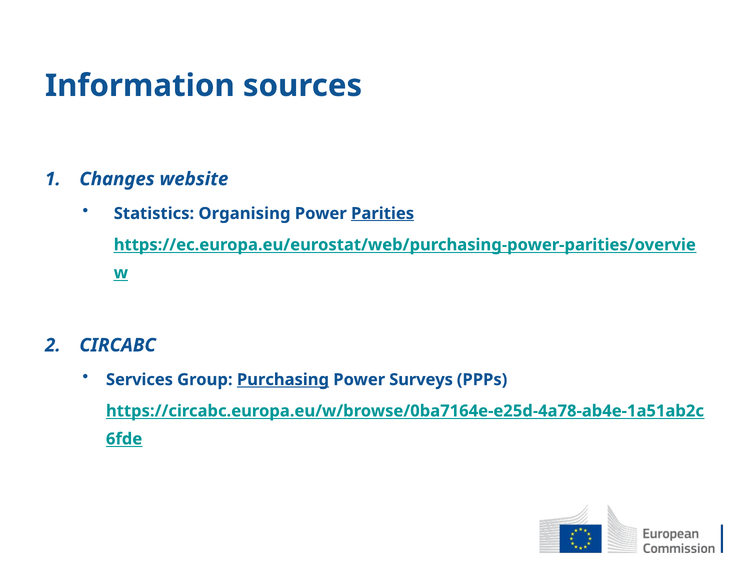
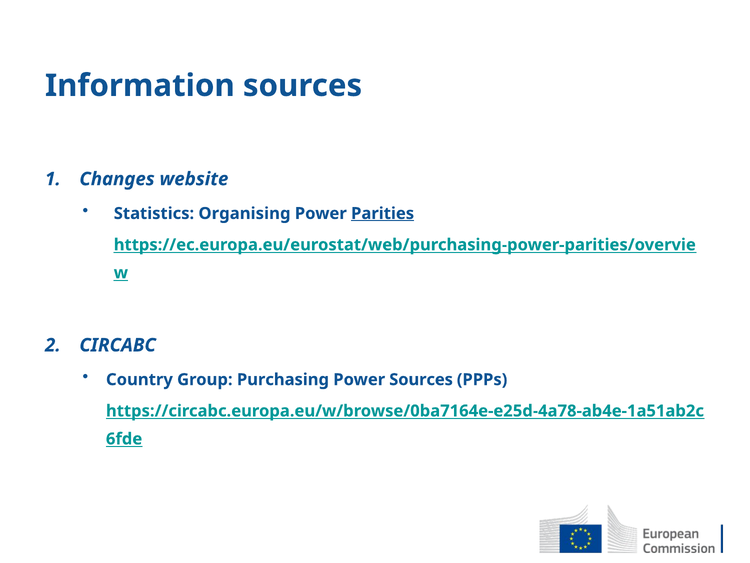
Services: Services -> Country
Purchasing underline: present -> none
Power Surveys: Surveys -> Sources
